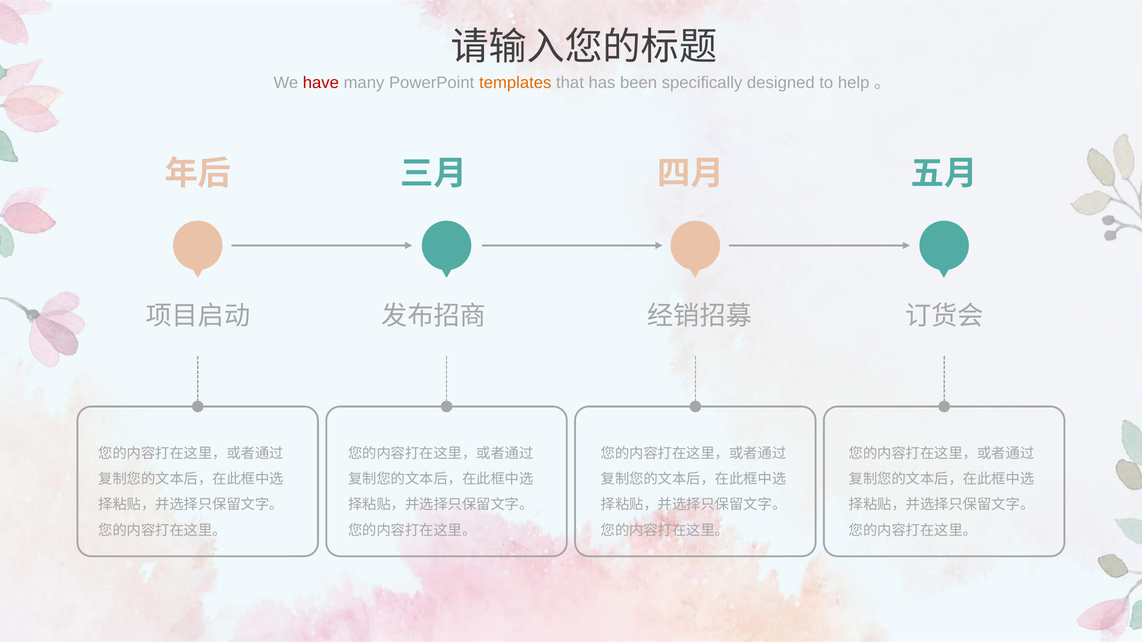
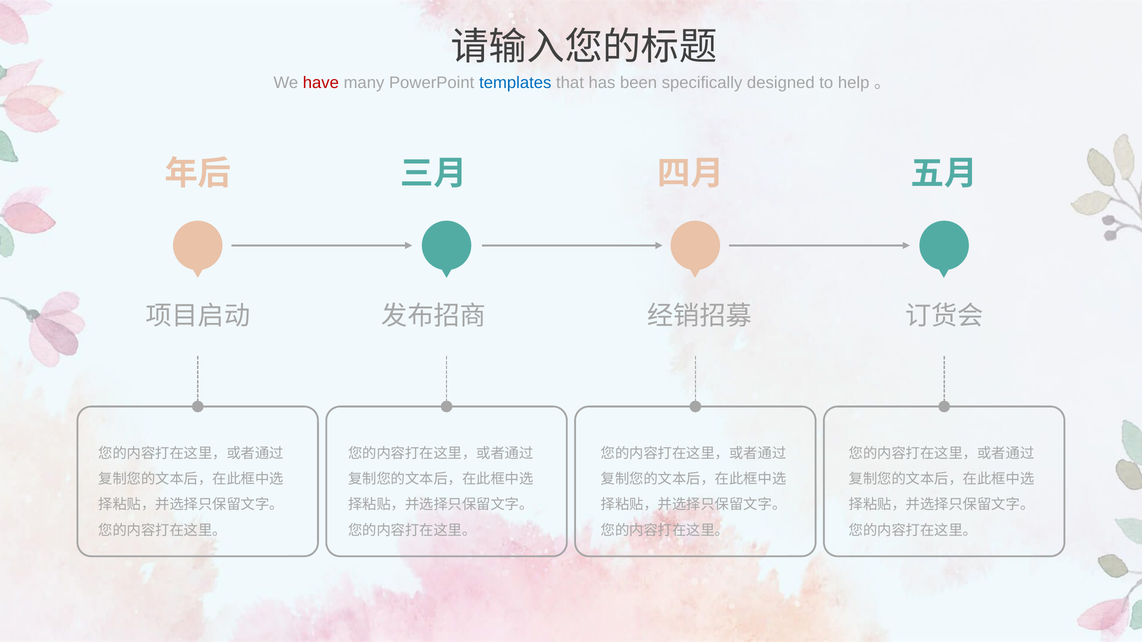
templates colour: orange -> blue
